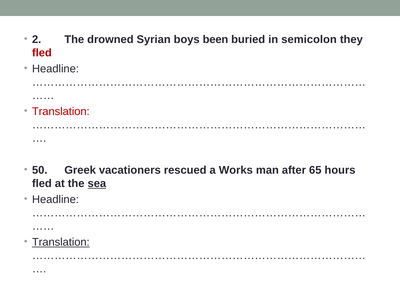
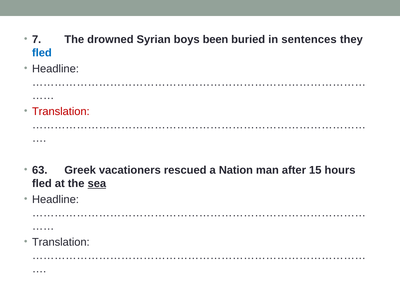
2: 2 -> 7
semicolon: semicolon -> sentences
fled at (42, 53) colour: red -> blue
50: 50 -> 63
Works: Works -> Nation
65: 65 -> 15
Translation at (61, 242) underline: present -> none
